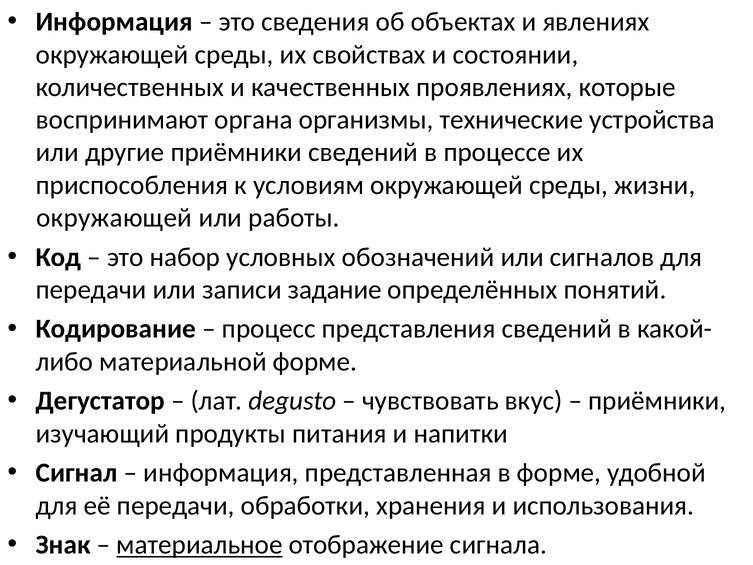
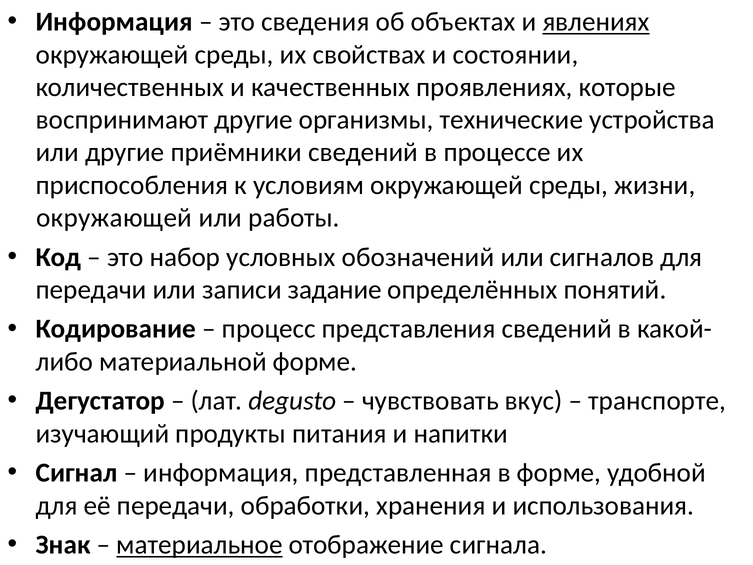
явлениях underline: none -> present
воспринимают органа: органа -> другие
приёмники at (657, 401): приёмники -> транспорте
